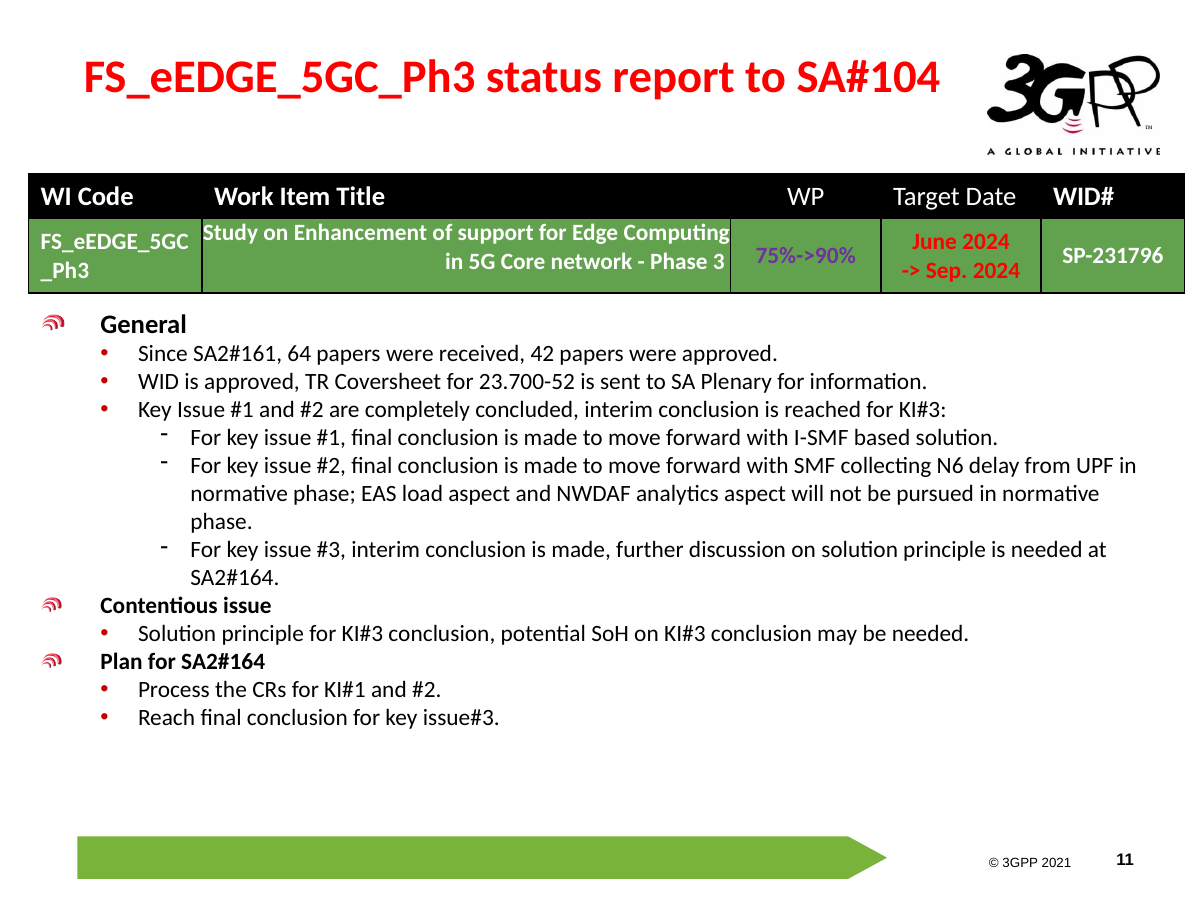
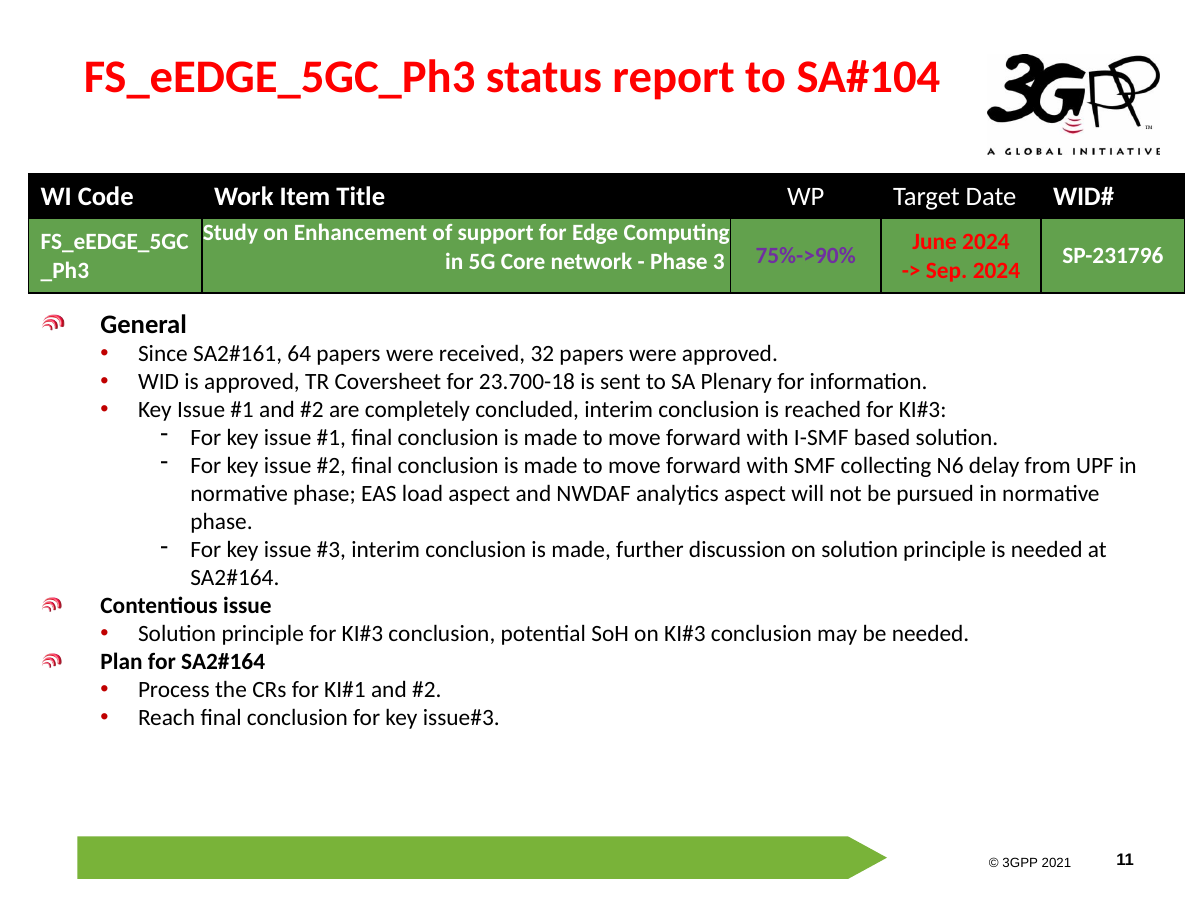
42: 42 -> 32
23.700-52: 23.700-52 -> 23.700-18
